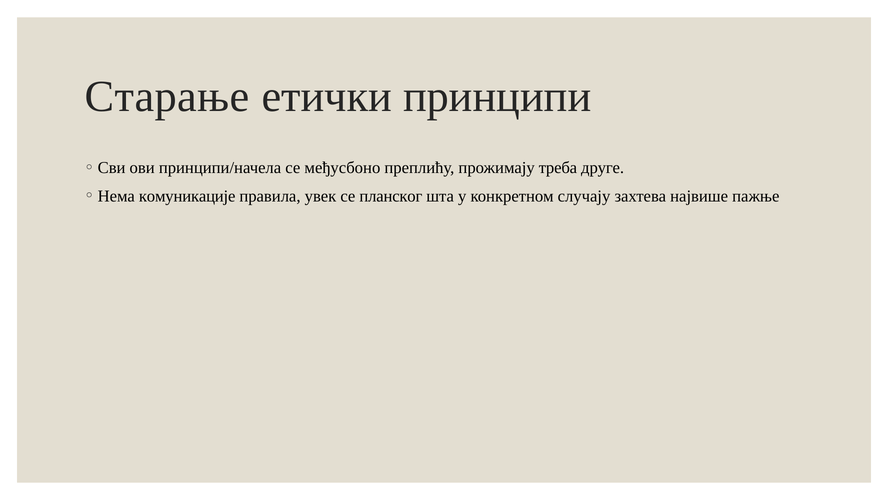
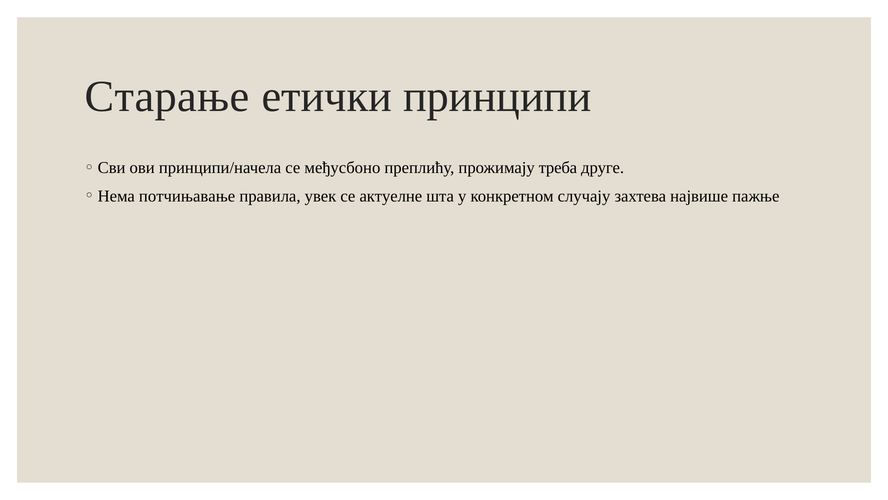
комуникације: комуникације -> потчињавање
планског: планског -> актуелне
